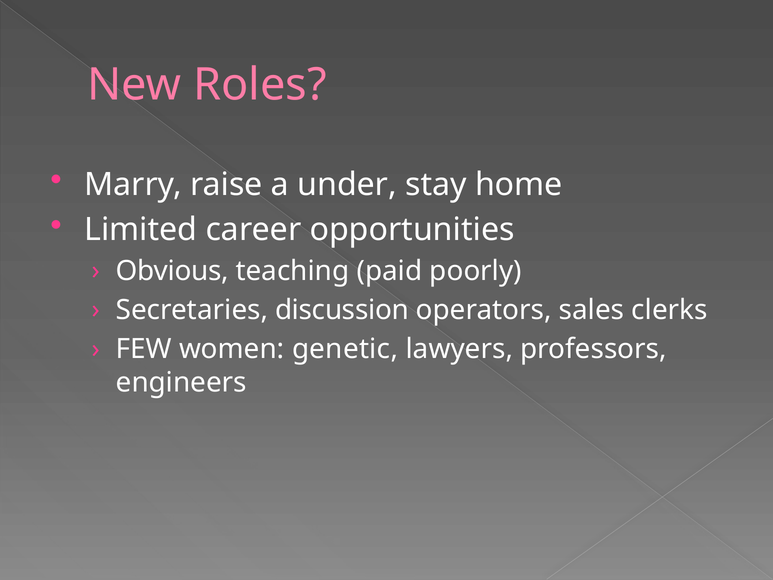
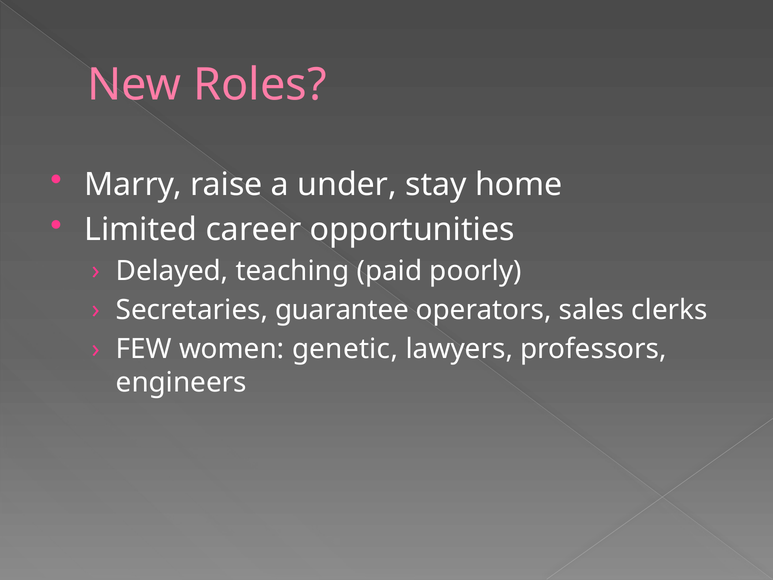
Obvious: Obvious -> Delayed
discussion: discussion -> guarantee
